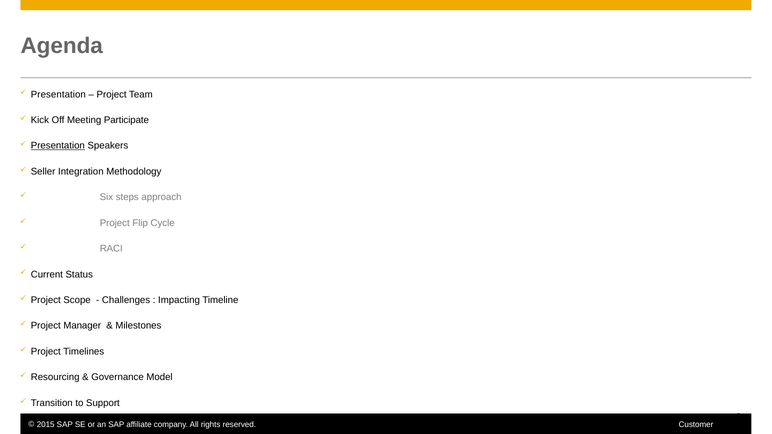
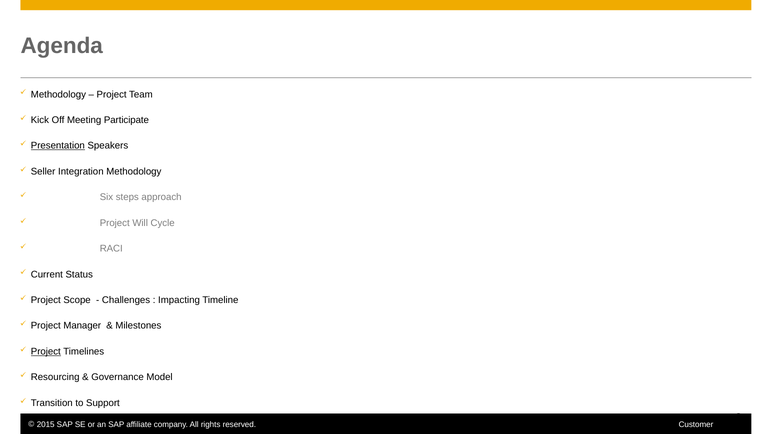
Presentation at (58, 94): Presentation -> Methodology
Flip: Flip -> Will
Project at (46, 352) underline: none -> present
